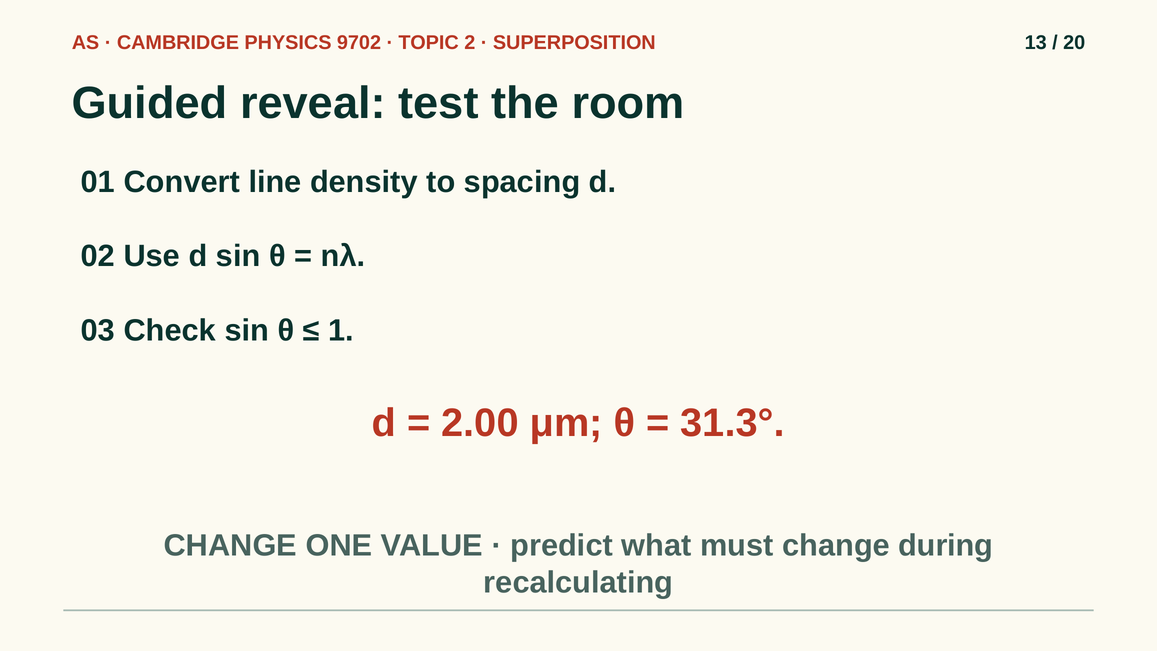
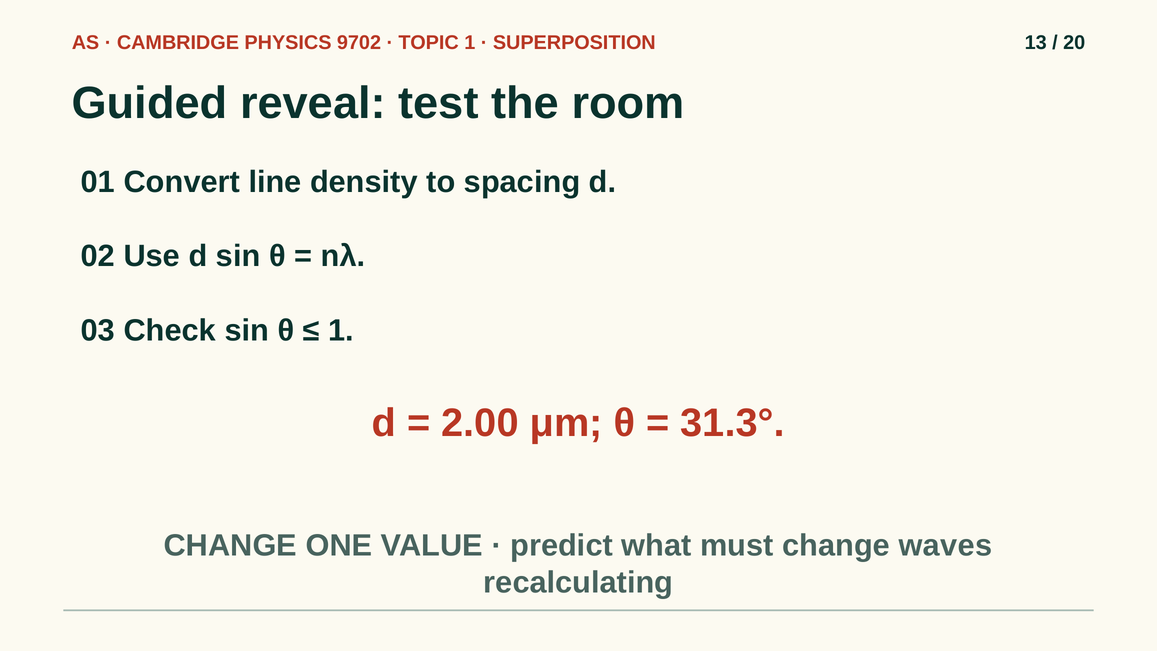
TOPIC 2: 2 -> 1
during: during -> waves
